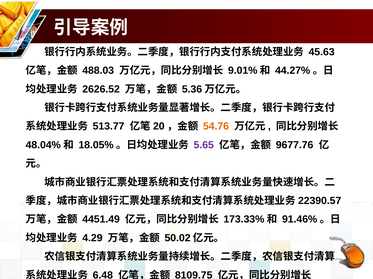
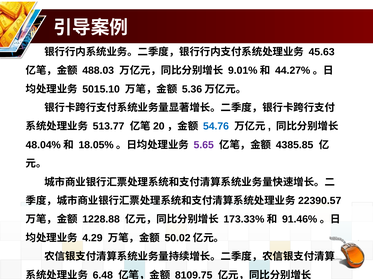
2626.52: 2626.52 -> 5015.10
54.76 colour: orange -> blue
9677.76: 9677.76 -> 4385.85
4451.49: 4451.49 -> 1228.88
